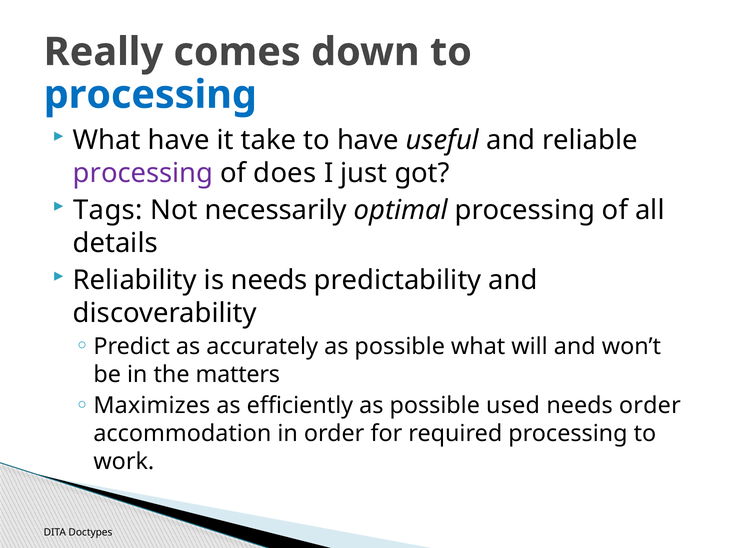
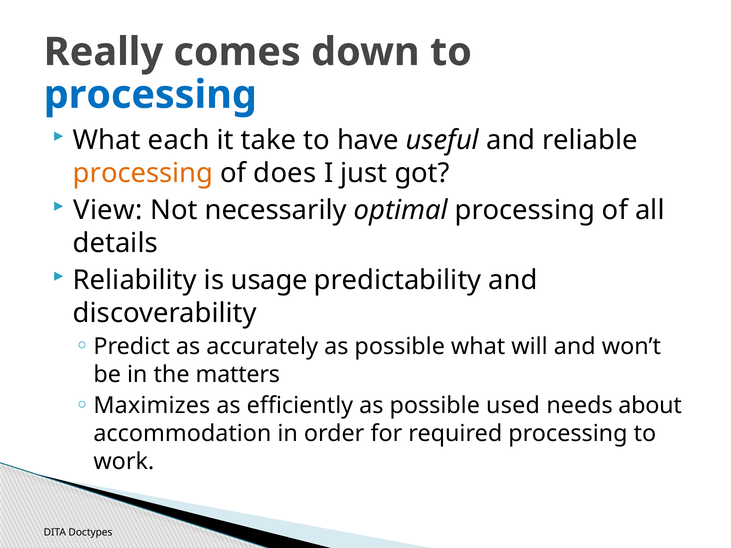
What have: have -> each
processing at (143, 173) colour: purple -> orange
Tags: Tags -> View
is needs: needs -> usage
needs order: order -> about
